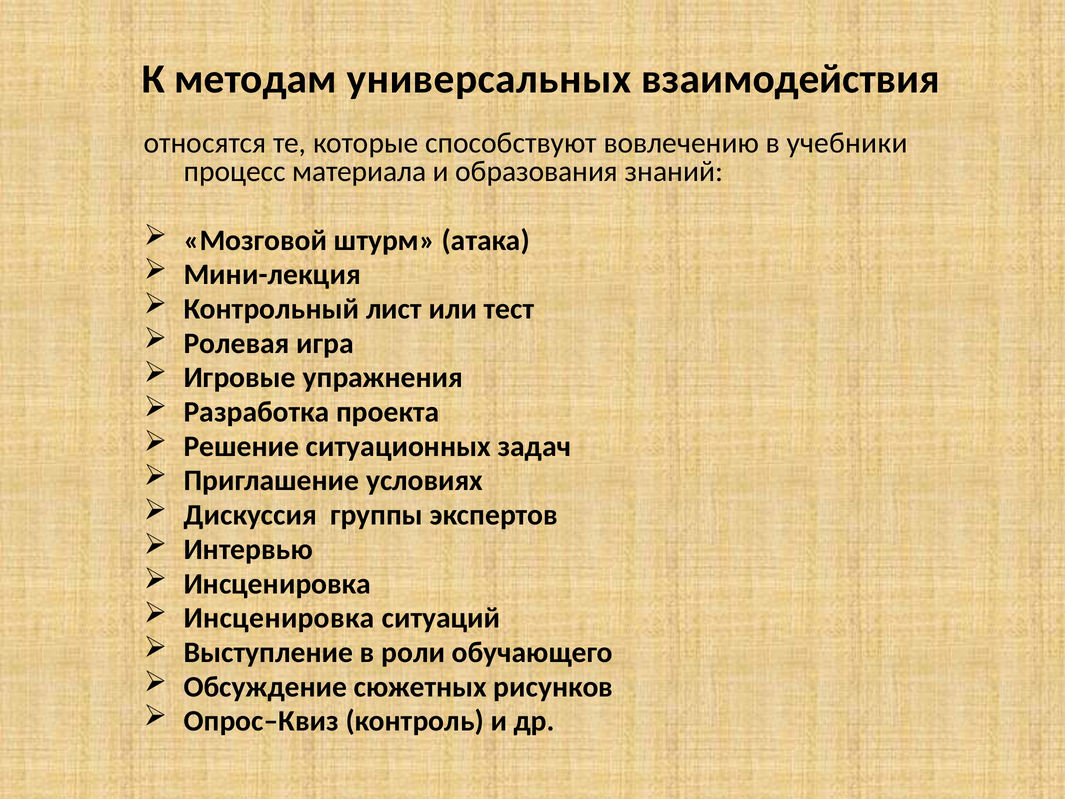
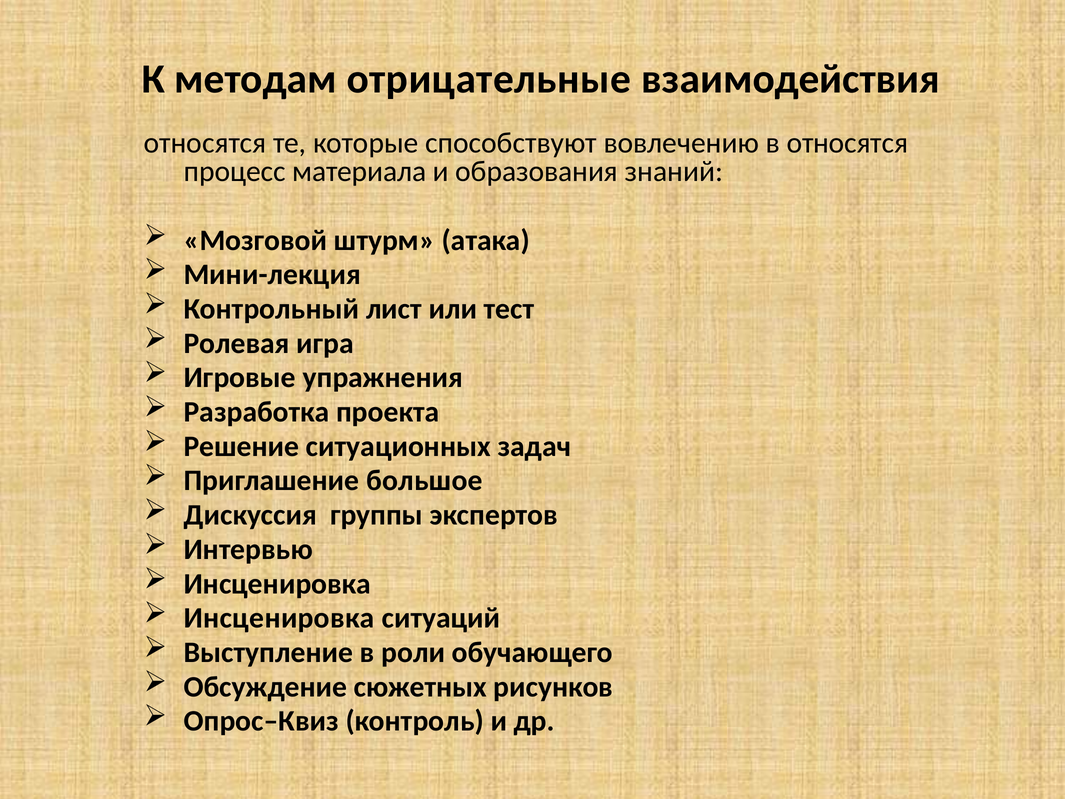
универсальных: универсальных -> отрицательные
в учебники: учебники -> относятся
условиях: условиях -> большое
